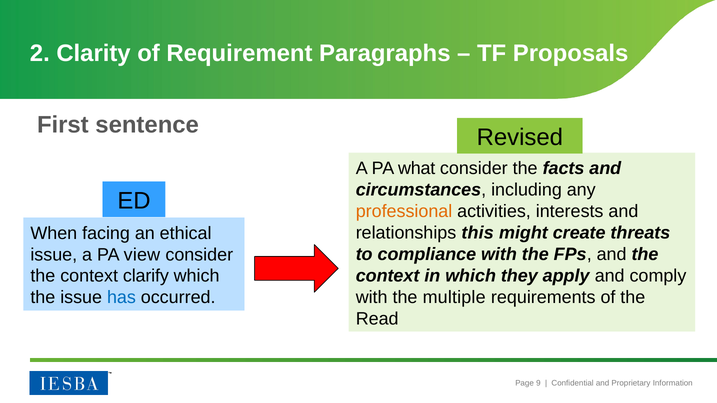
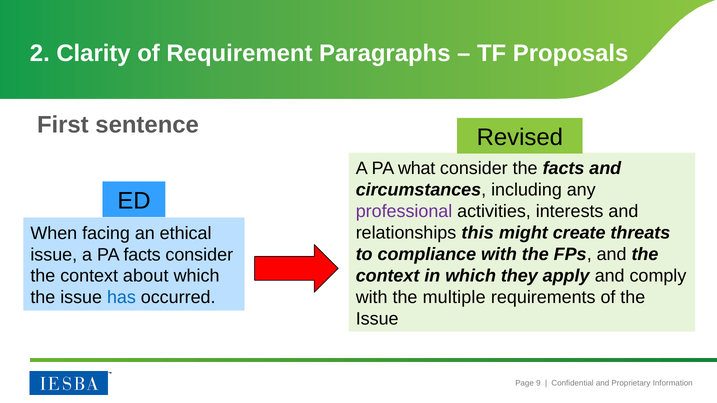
professional colour: orange -> purple
PA view: view -> facts
clarify: clarify -> about
Read at (377, 319): Read -> Issue
